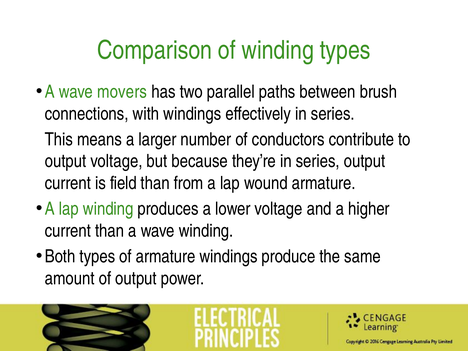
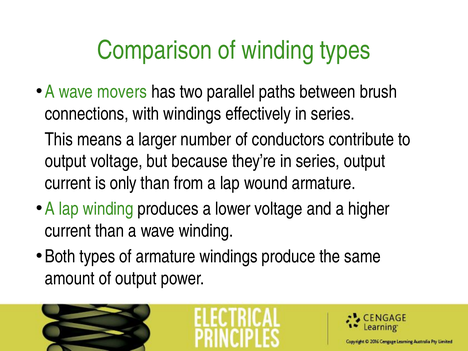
field: field -> only
